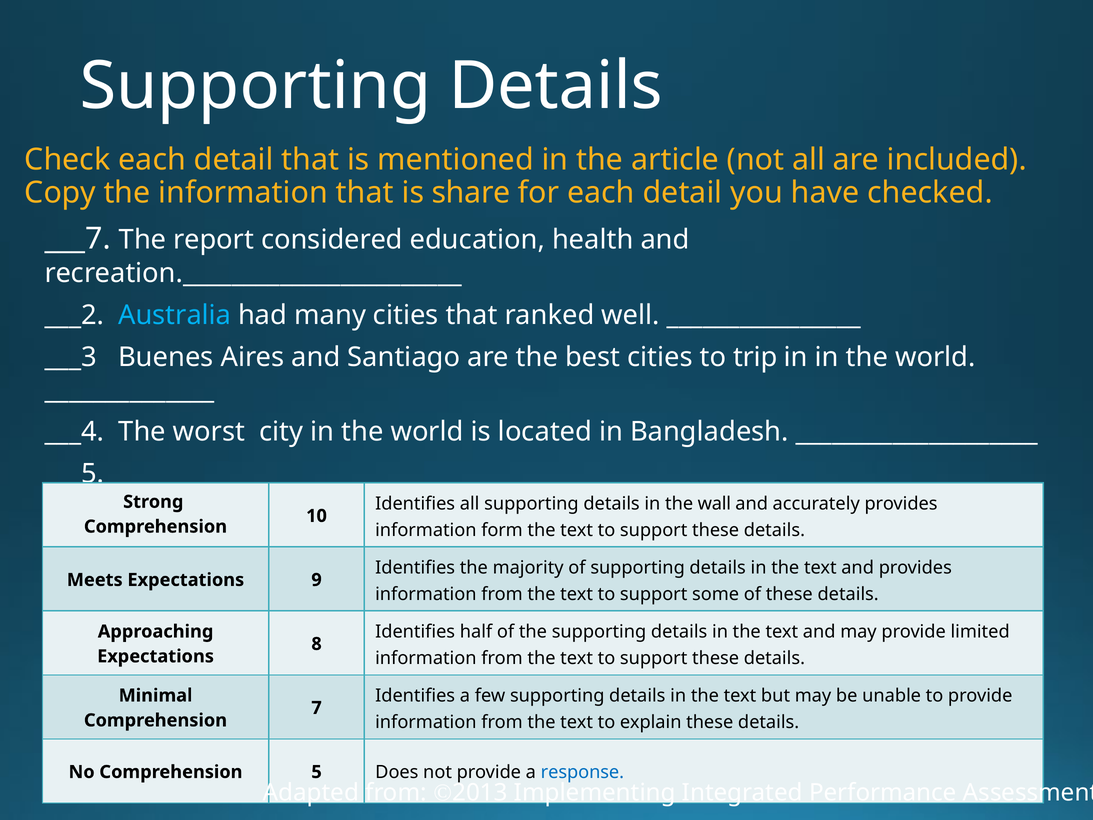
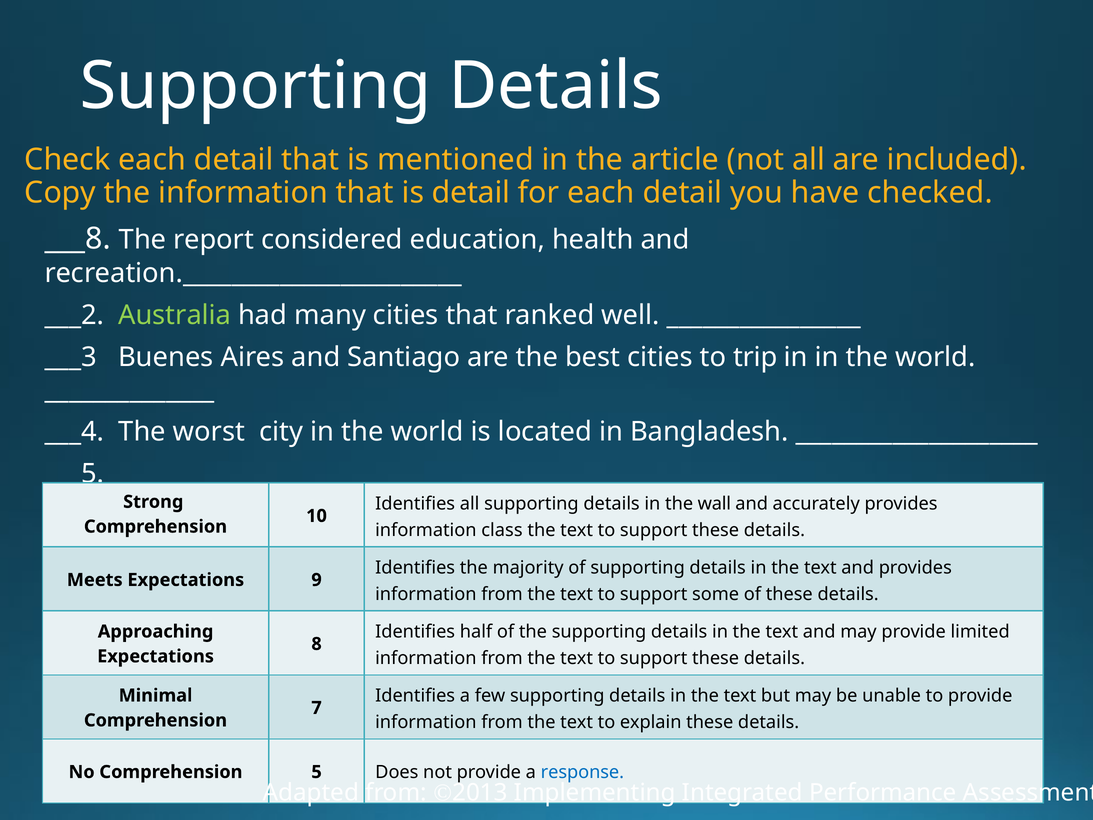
is share: share -> detail
___7: ___7 -> ___8
Australia colour: light blue -> light green
form: form -> class
